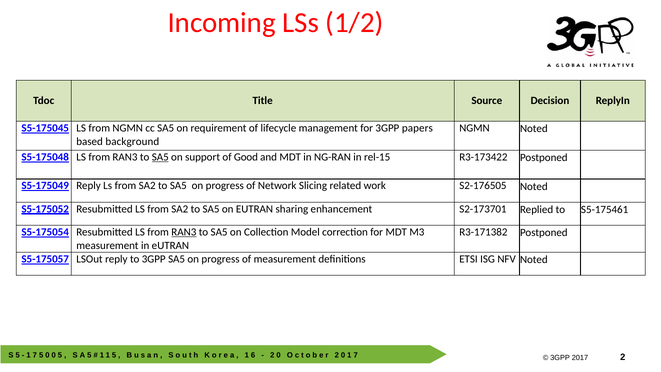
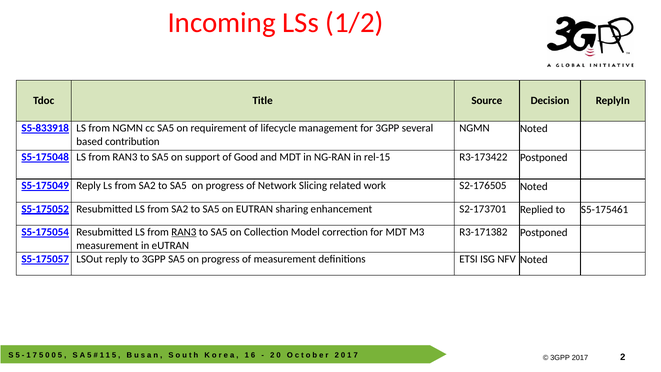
S5-175045: S5-175045 -> S5-833918
papers: papers -> several
background: background -> contribution
SA5 at (160, 157) underline: present -> none
